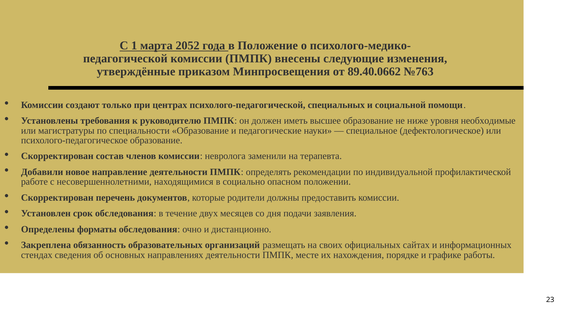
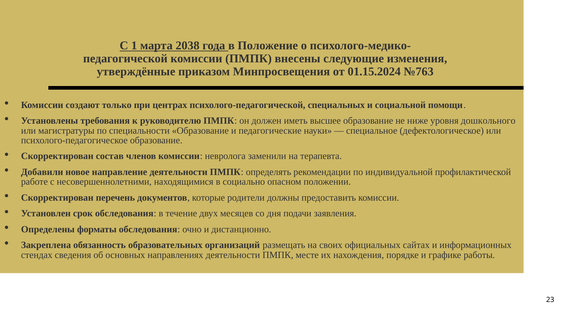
2052: 2052 -> 2038
89.40.0662: 89.40.0662 -> 01.15.2024
необходимые: необходимые -> дошкольного
